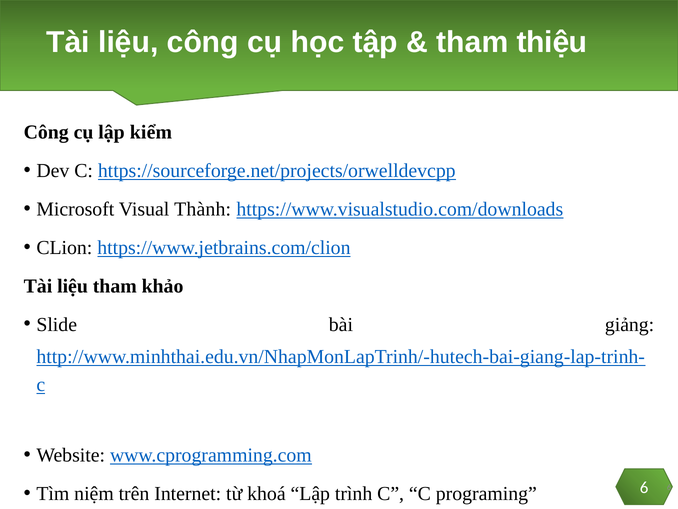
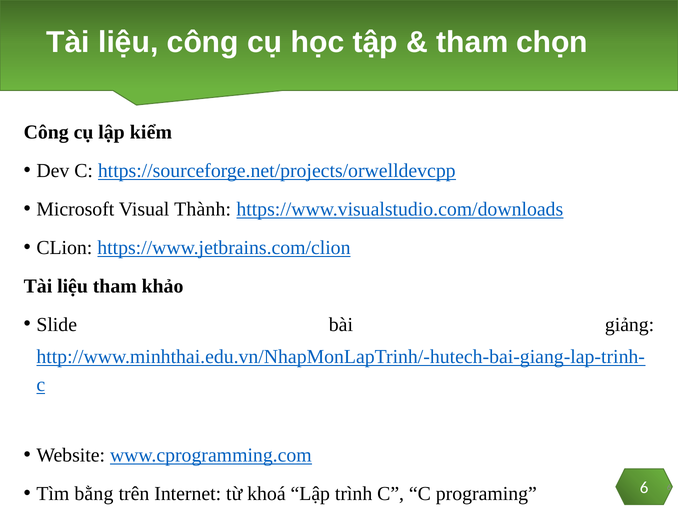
thiệu: thiệu -> chọn
niệm: niệm -> bằng
